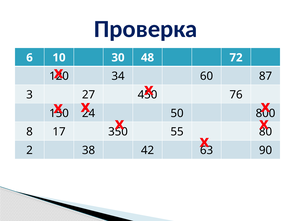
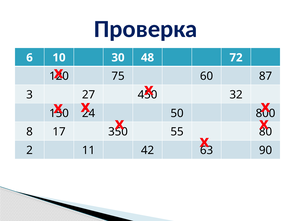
34: 34 -> 75
76: 76 -> 32
38: 38 -> 11
